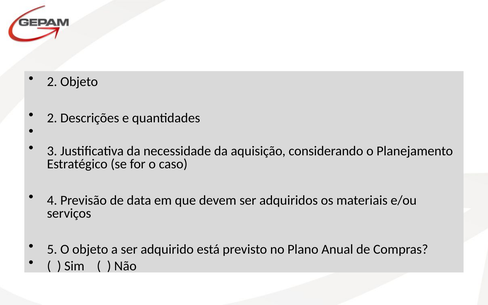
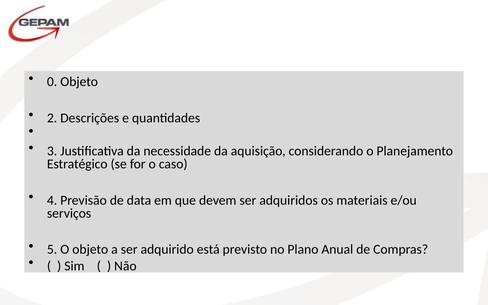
2 at (52, 82): 2 -> 0
